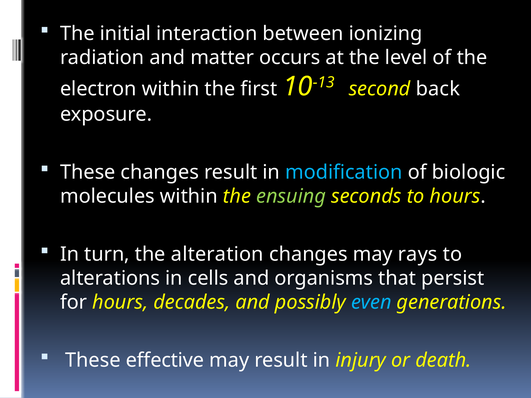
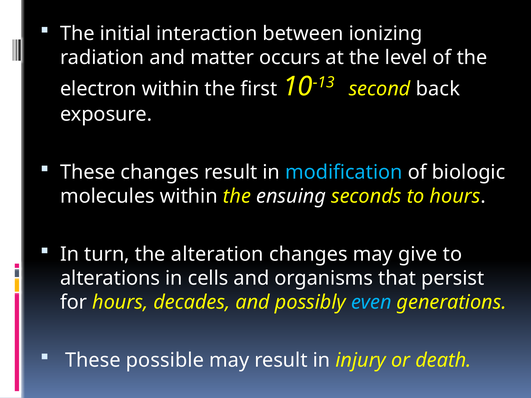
ensuing colour: light green -> white
rays: rays -> give
effective: effective -> possible
